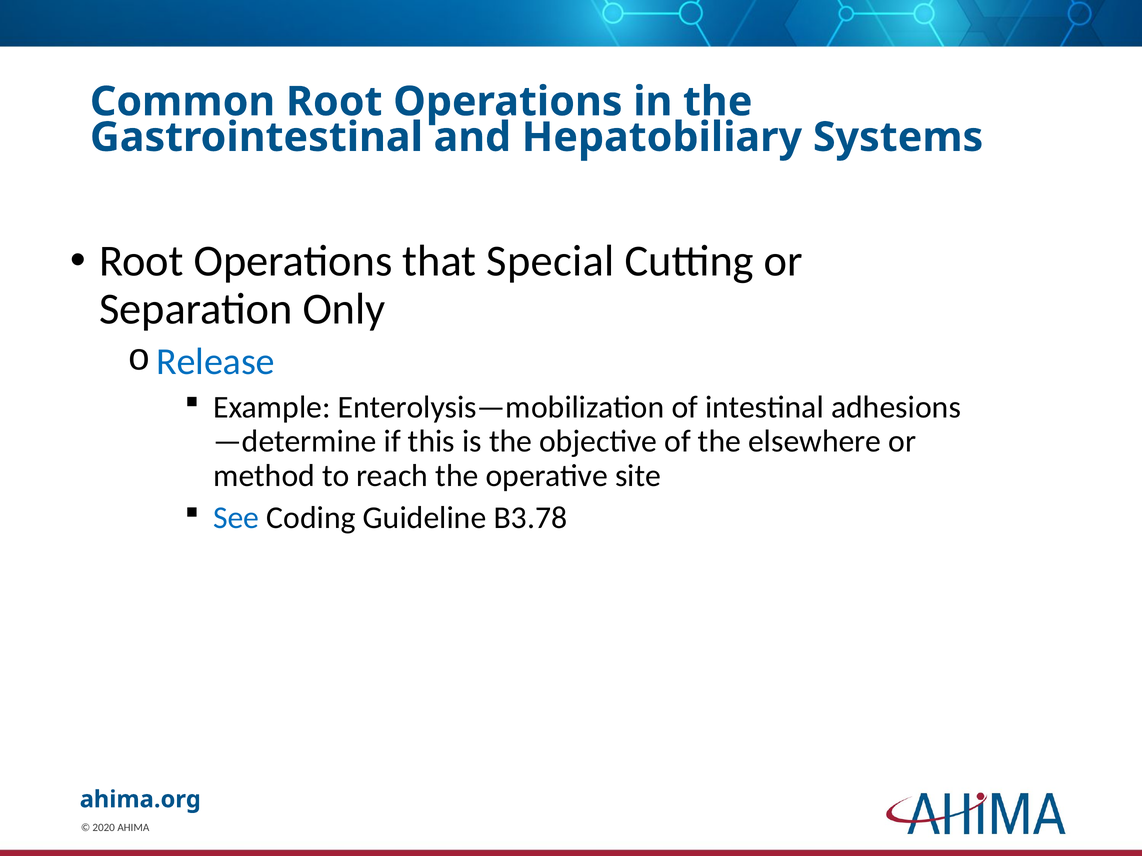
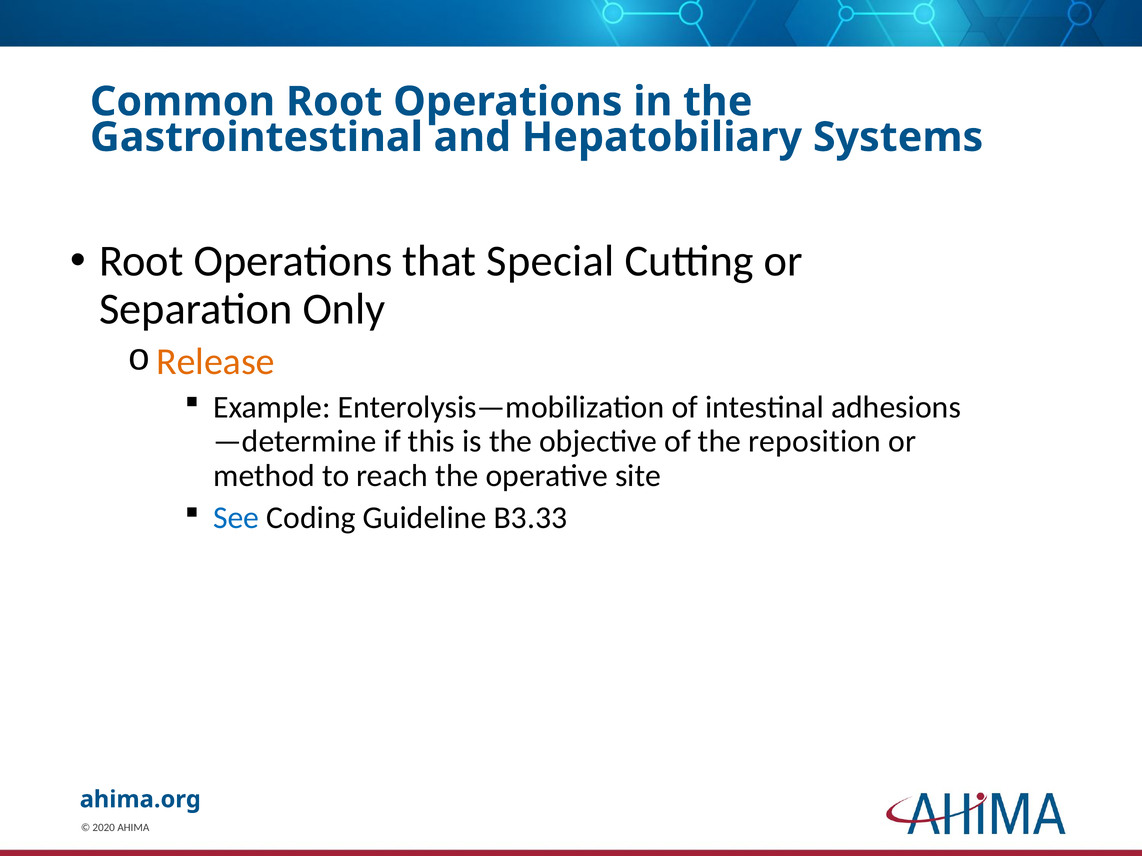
Release colour: blue -> orange
elsewhere: elsewhere -> reposition
B3.78: B3.78 -> B3.33
